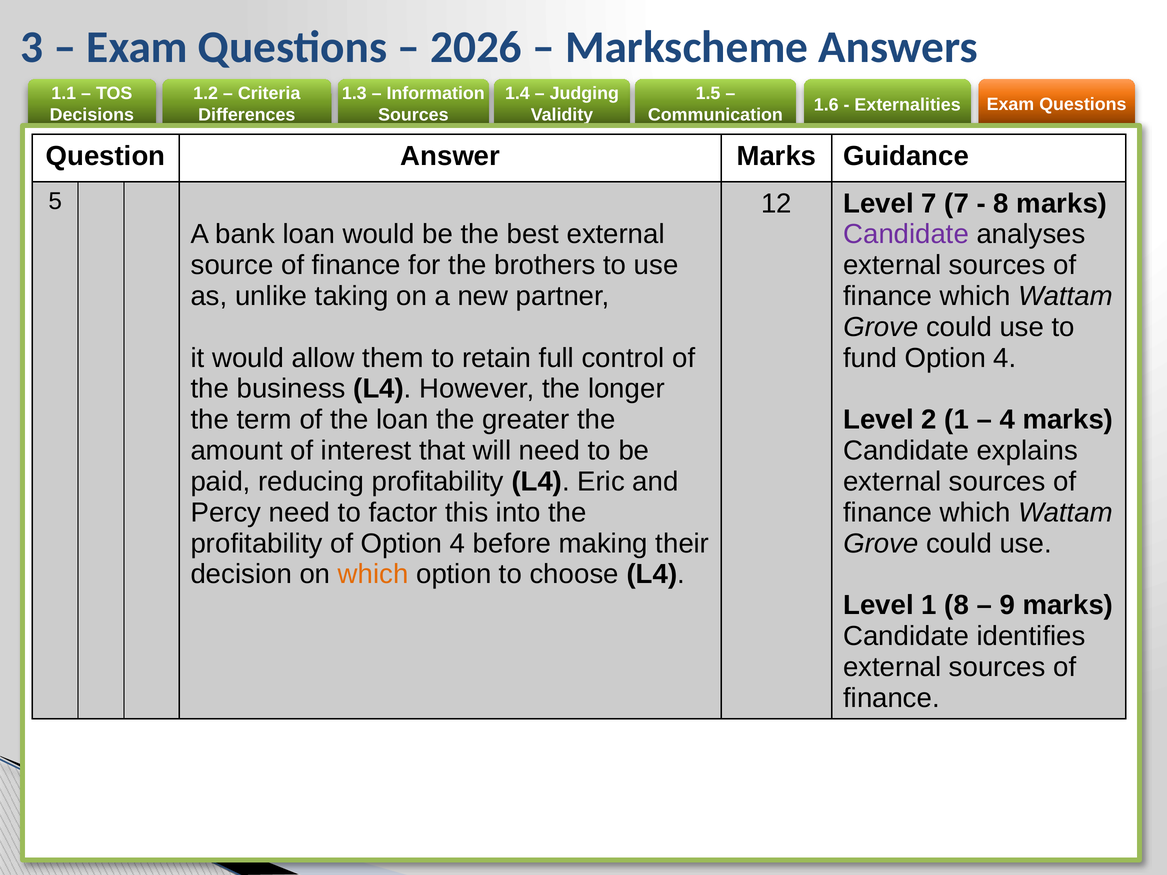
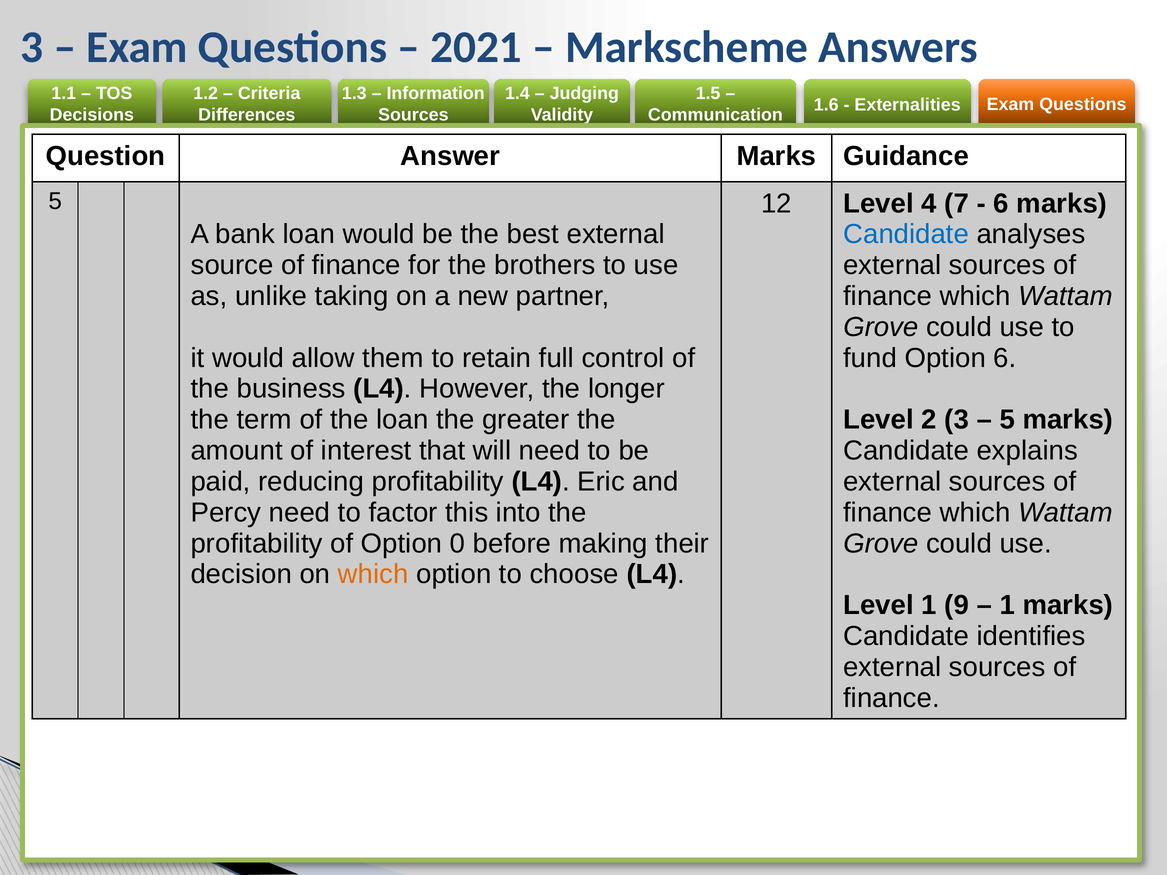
2026: 2026 -> 2021
Level 7: 7 -> 4
8 at (1001, 203): 8 -> 6
Candidate at (906, 234) colour: purple -> blue
fund Option 4: 4 -> 6
2 1: 1 -> 3
4 at (1007, 420): 4 -> 5
of Option 4: 4 -> 0
1 8: 8 -> 9
9 at (1007, 605): 9 -> 1
